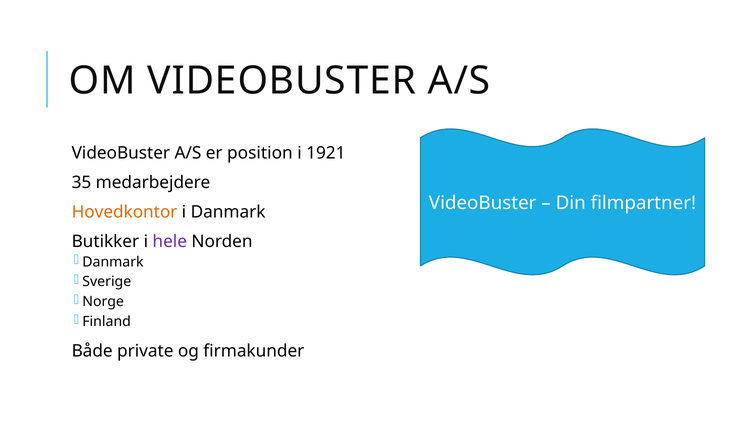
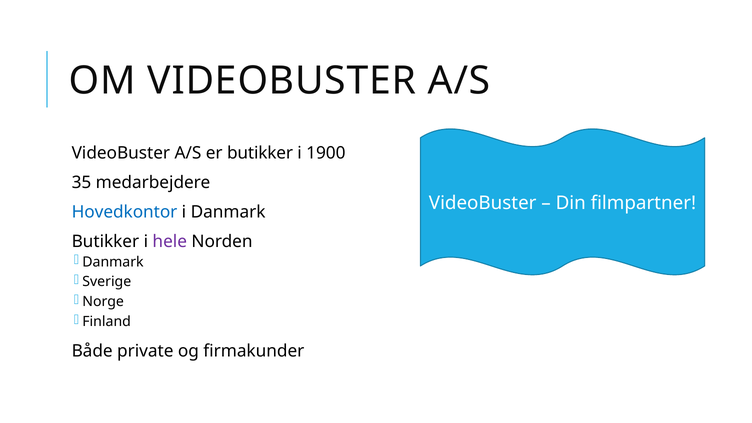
er position: position -> butikker
1921: 1921 -> 1900
Hovedkontor colour: orange -> blue
